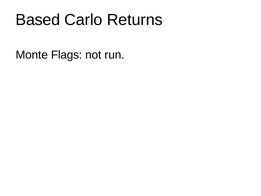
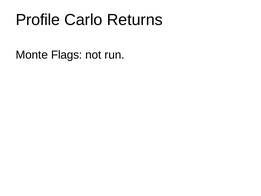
Based: Based -> Profile
